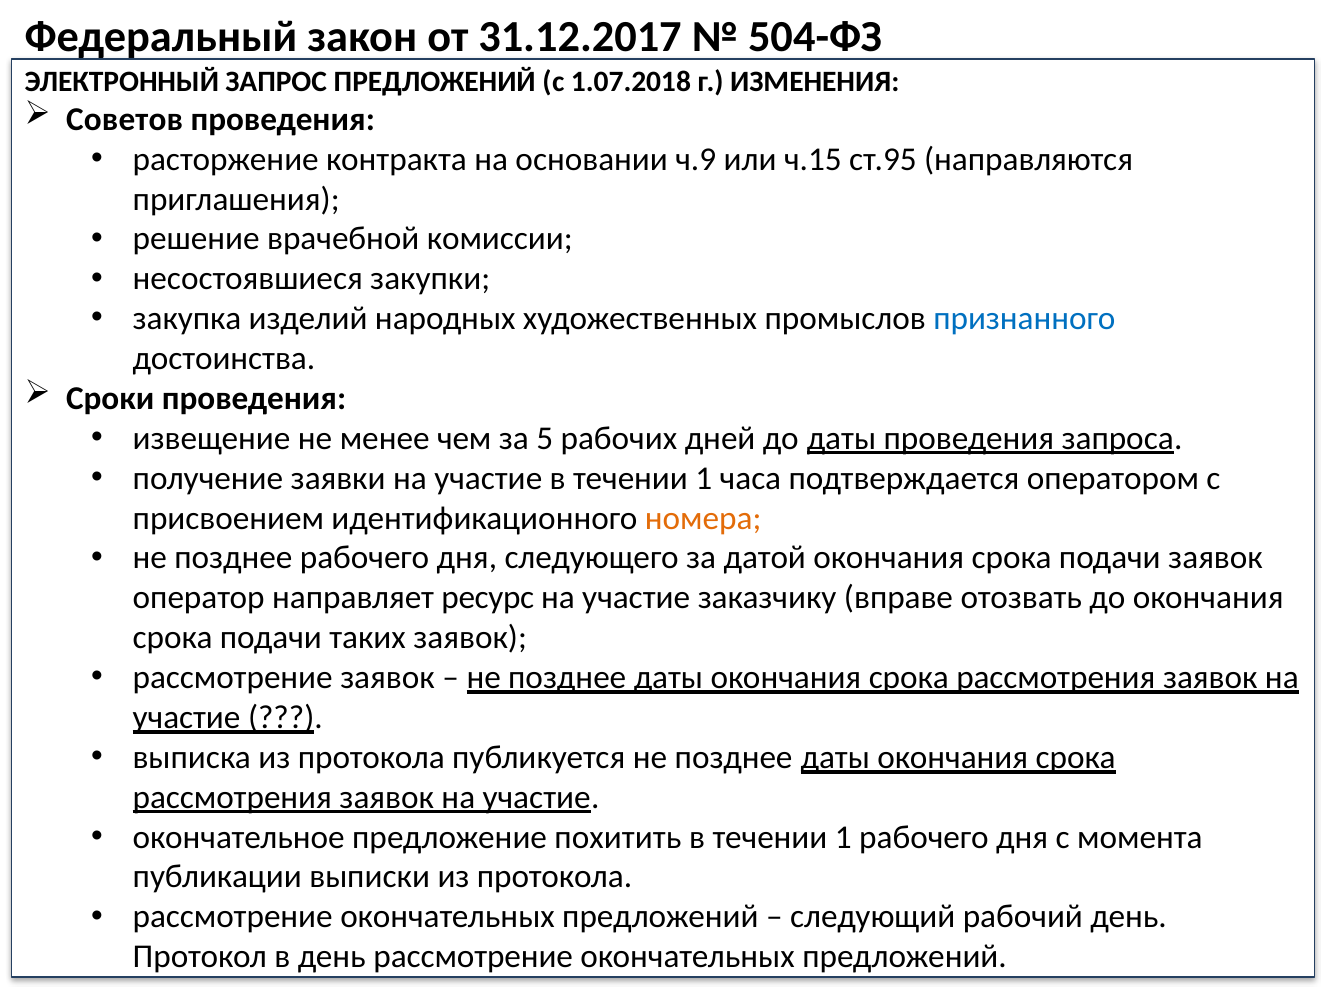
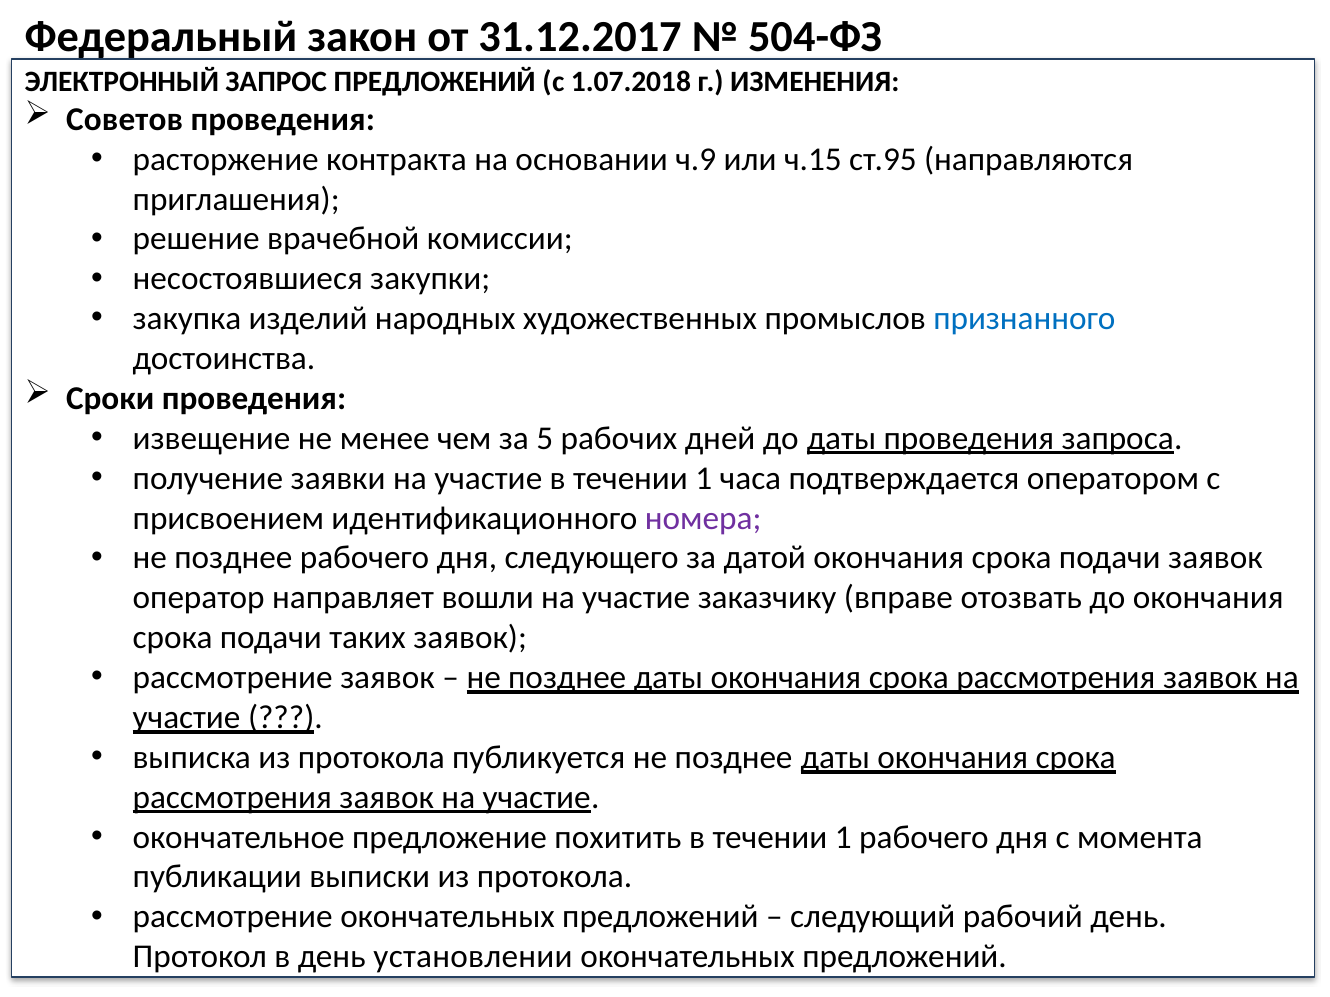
номера colour: orange -> purple
ресурс: ресурс -> вошли
день рассмотрение: рассмотрение -> установлении
